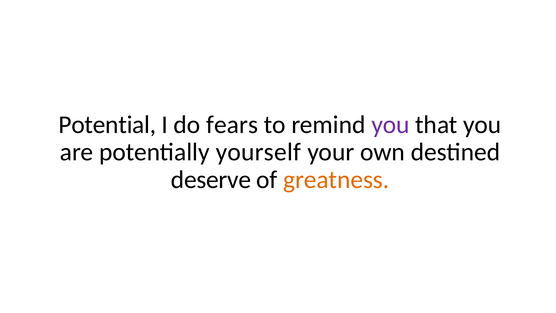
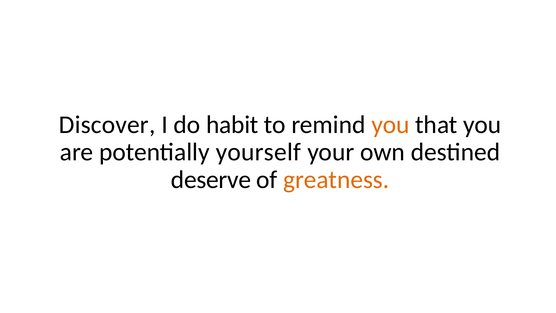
Potential: Potential -> Discover
fears: fears -> habit
you at (390, 125) colour: purple -> orange
